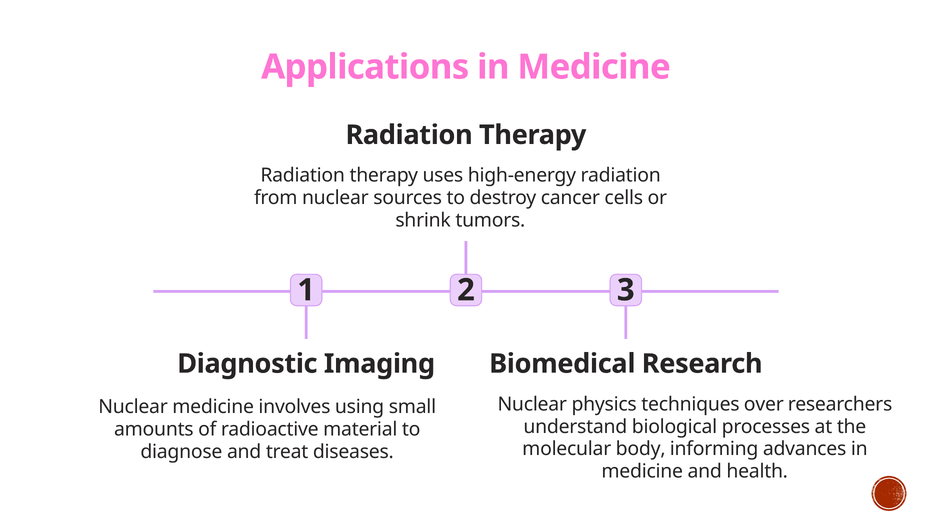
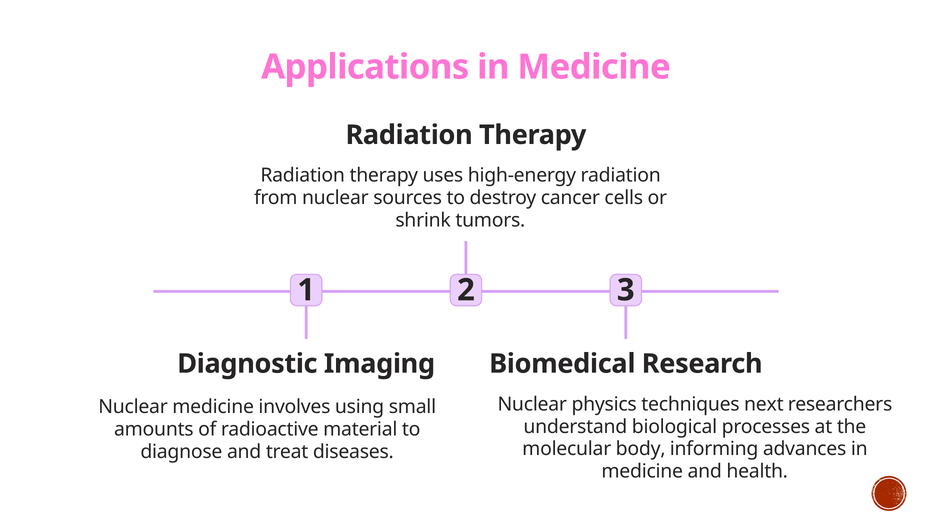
over: over -> next
